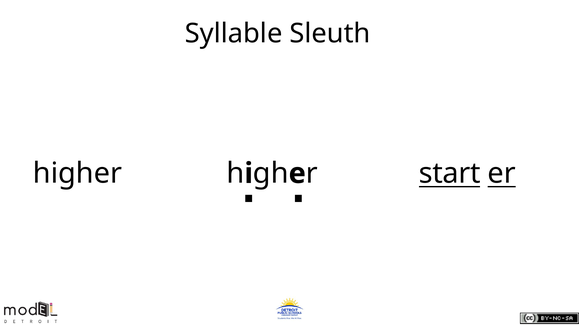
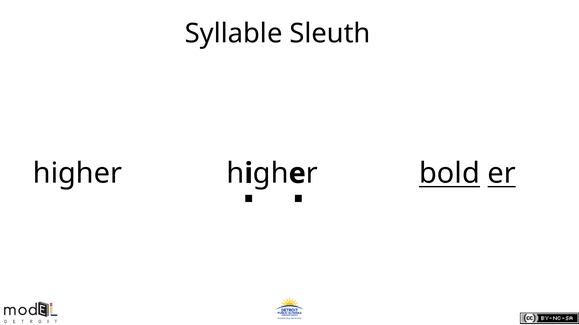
start: start -> bold
